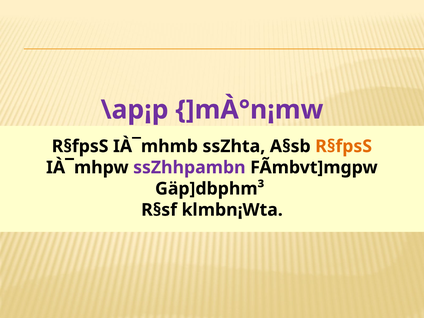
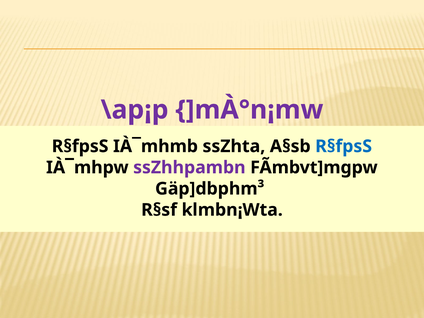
R§fpsS at (344, 146) colour: orange -> blue
